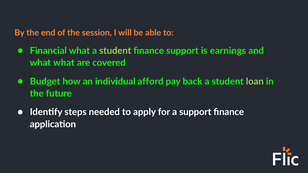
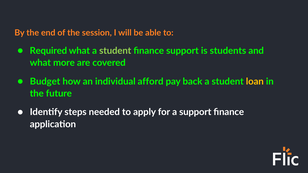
Financial: Financial -> Required
earnings: earnings -> students
what what: what -> more
loan colour: light green -> yellow
